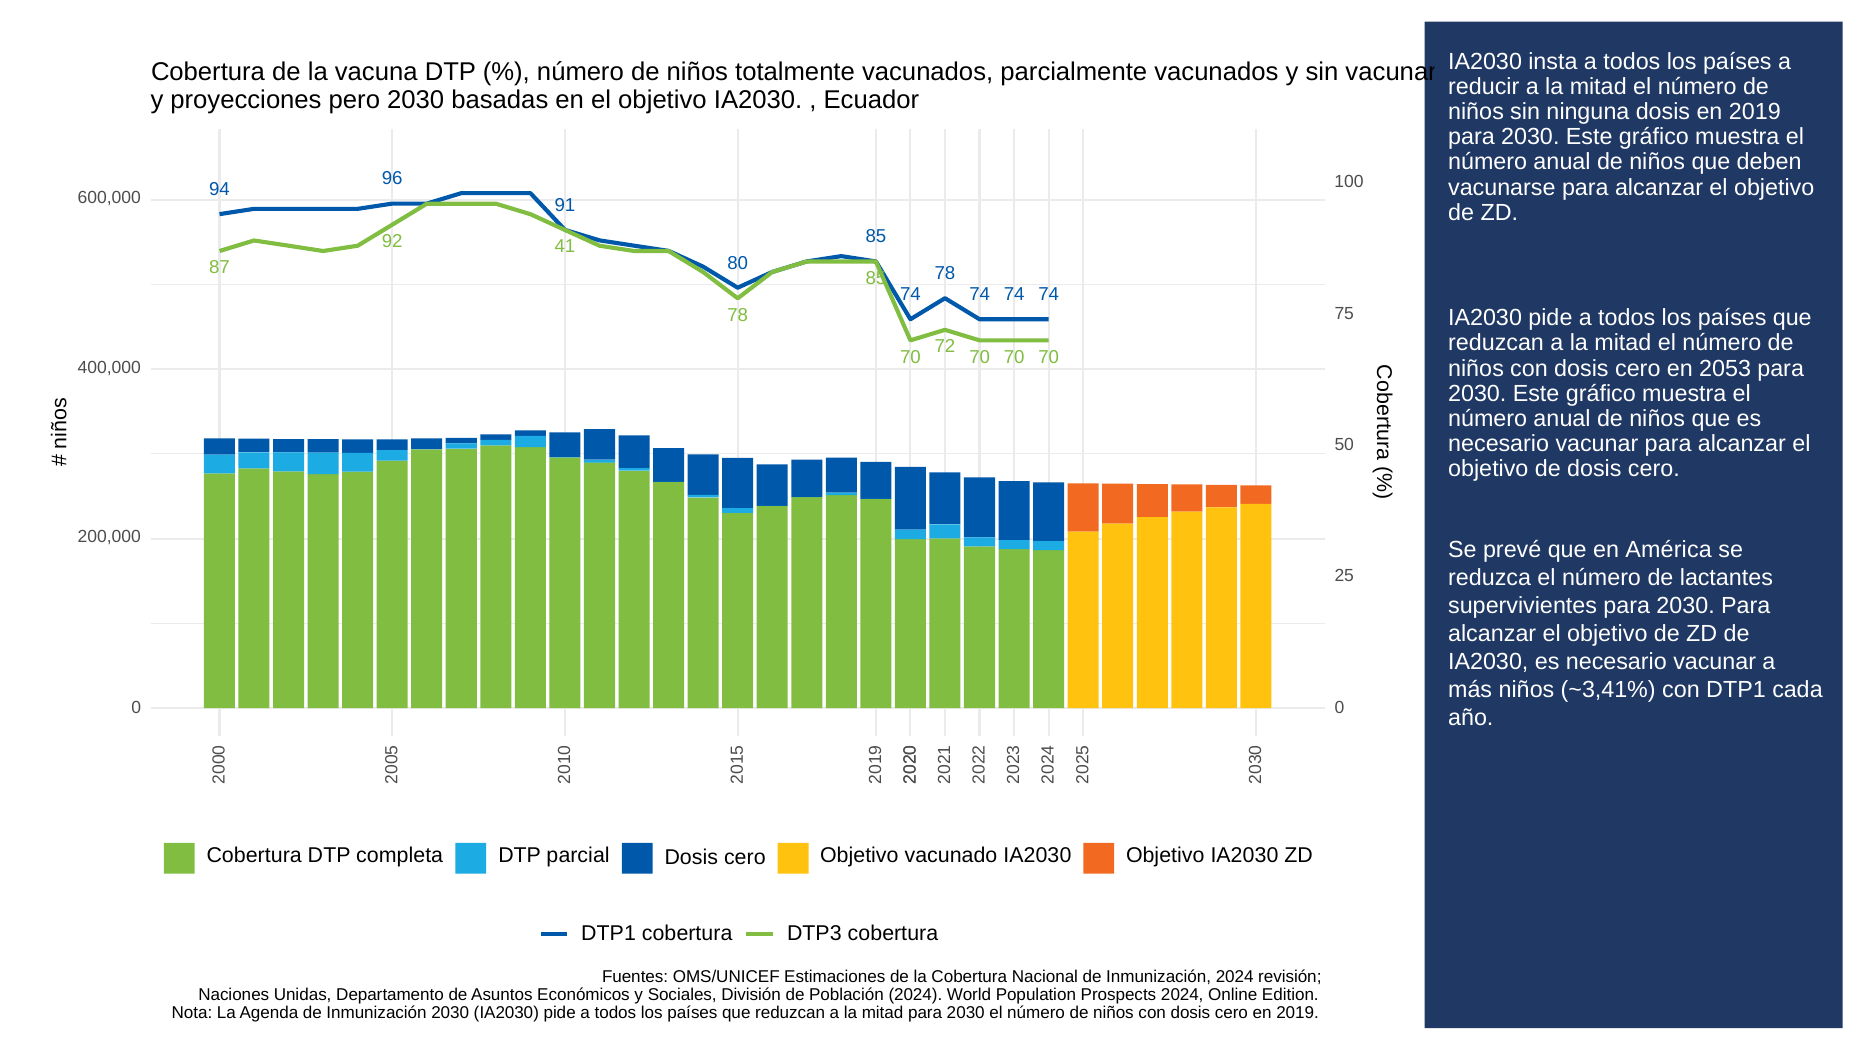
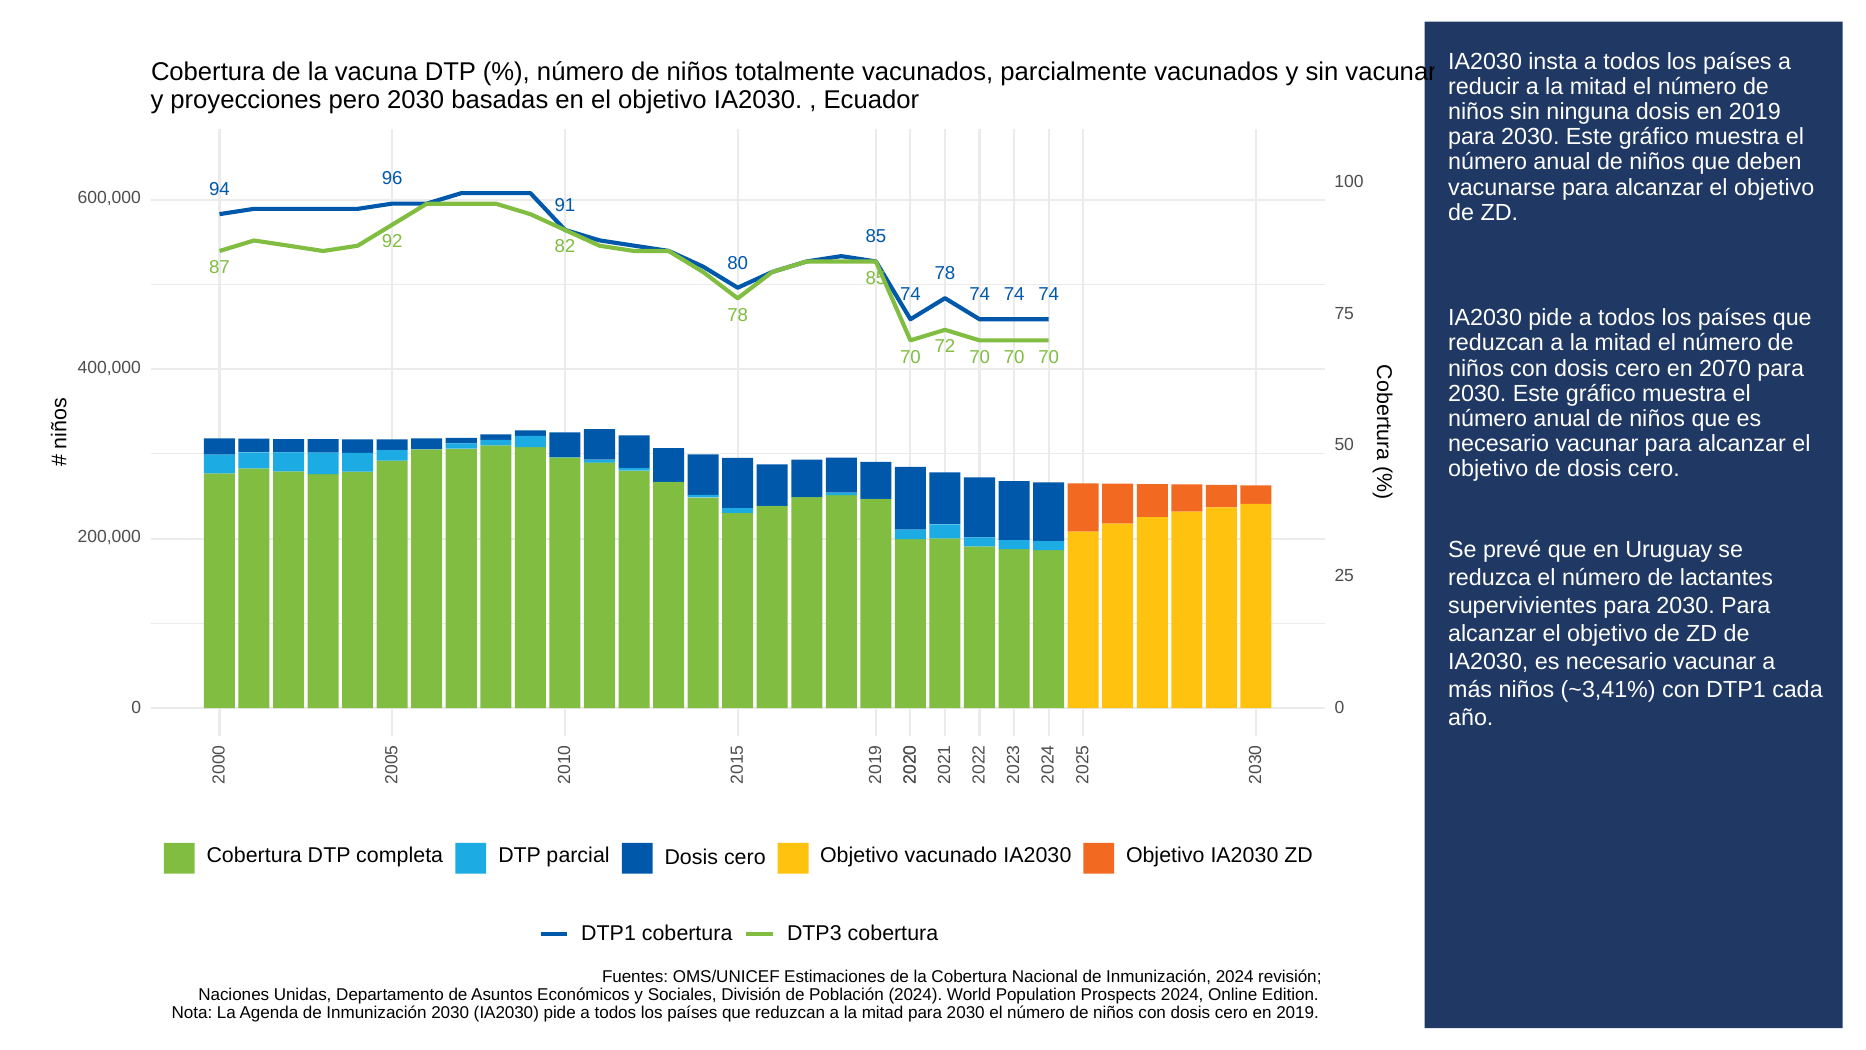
41: 41 -> 82
2053: 2053 -> 2070
América: América -> Uruguay
